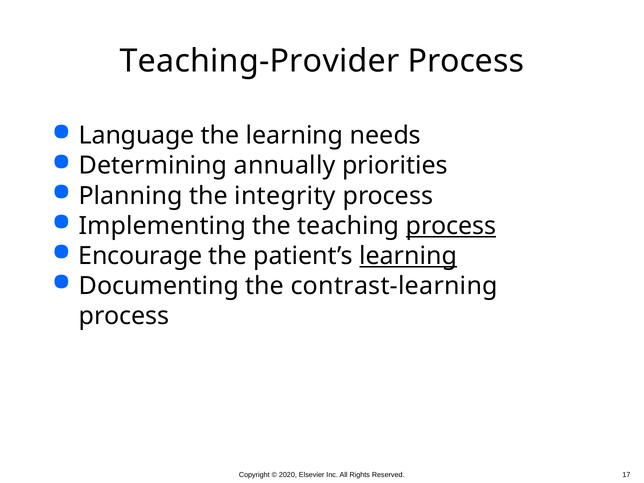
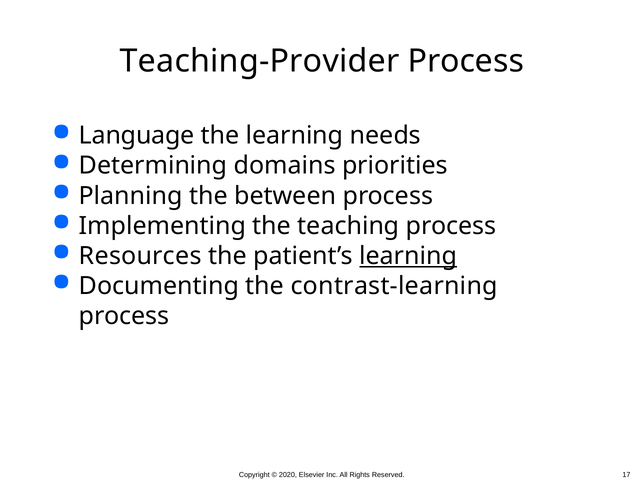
annually: annually -> domains
integrity: integrity -> between
process at (451, 226) underline: present -> none
Encourage: Encourage -> Resources
